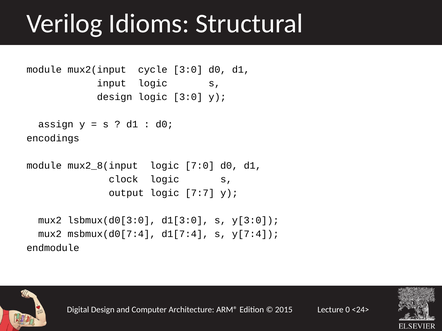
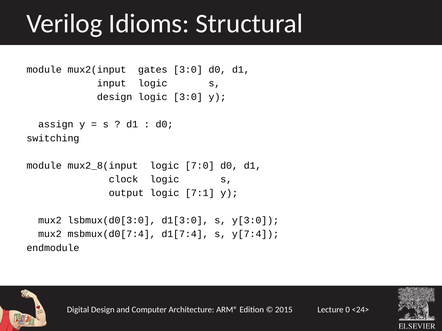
cycle: cycle -> gates
encodings: encodings -> switching
7:7: 7:7 -> 7:1
